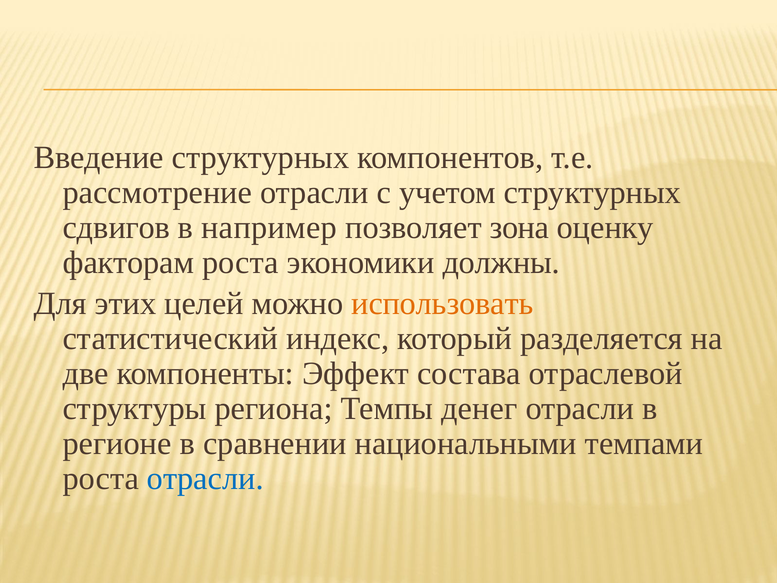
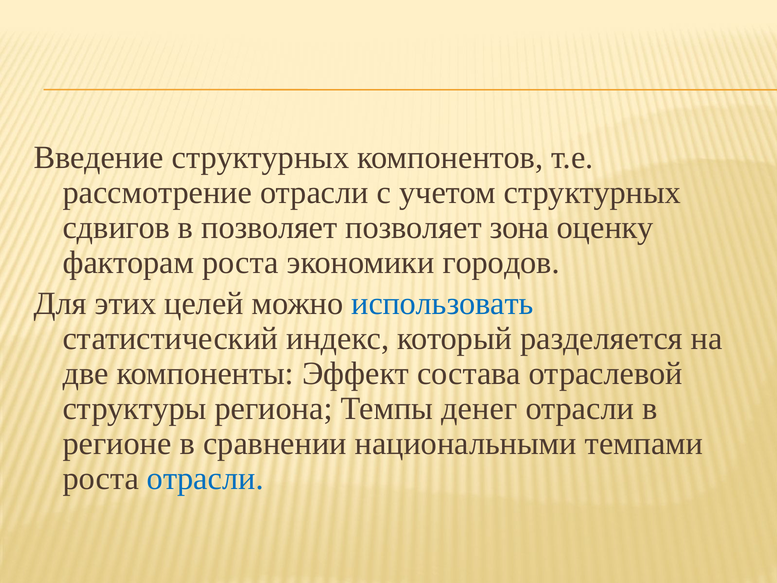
в например: например -> позволяет
должны: должны -> городов
использовать colour: orange -> blue
